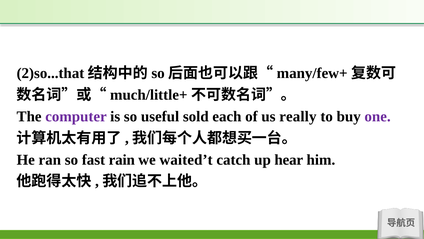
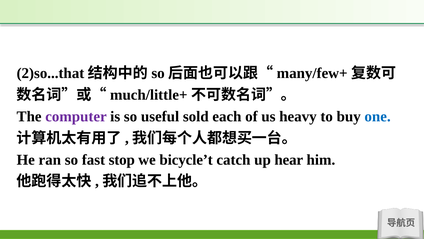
really: really -> heavy
one colour: purple -> blue
rain: rain -> stop
waited’t: waited’t -> bicycle’t
